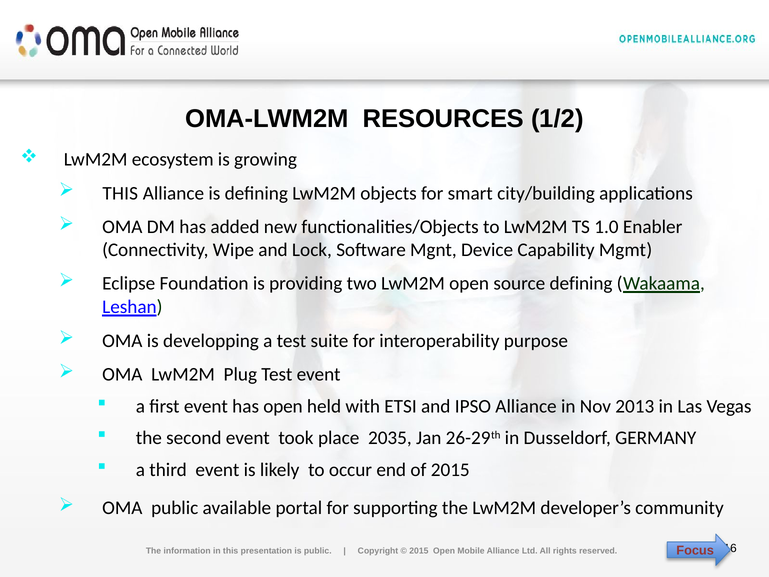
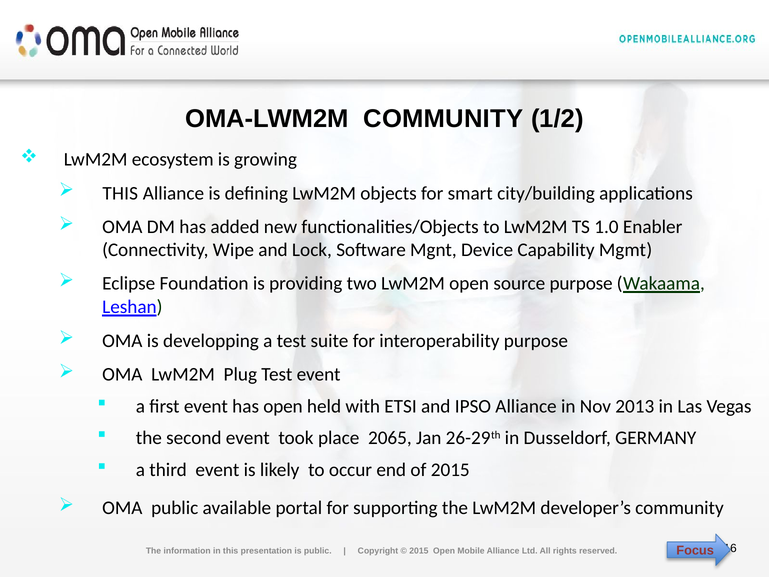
OMA-LWM2M RESOURCES: RESOURCES -> COMMUNITY
source defining: defining -> purpose
2035: 2035 -> 2065
